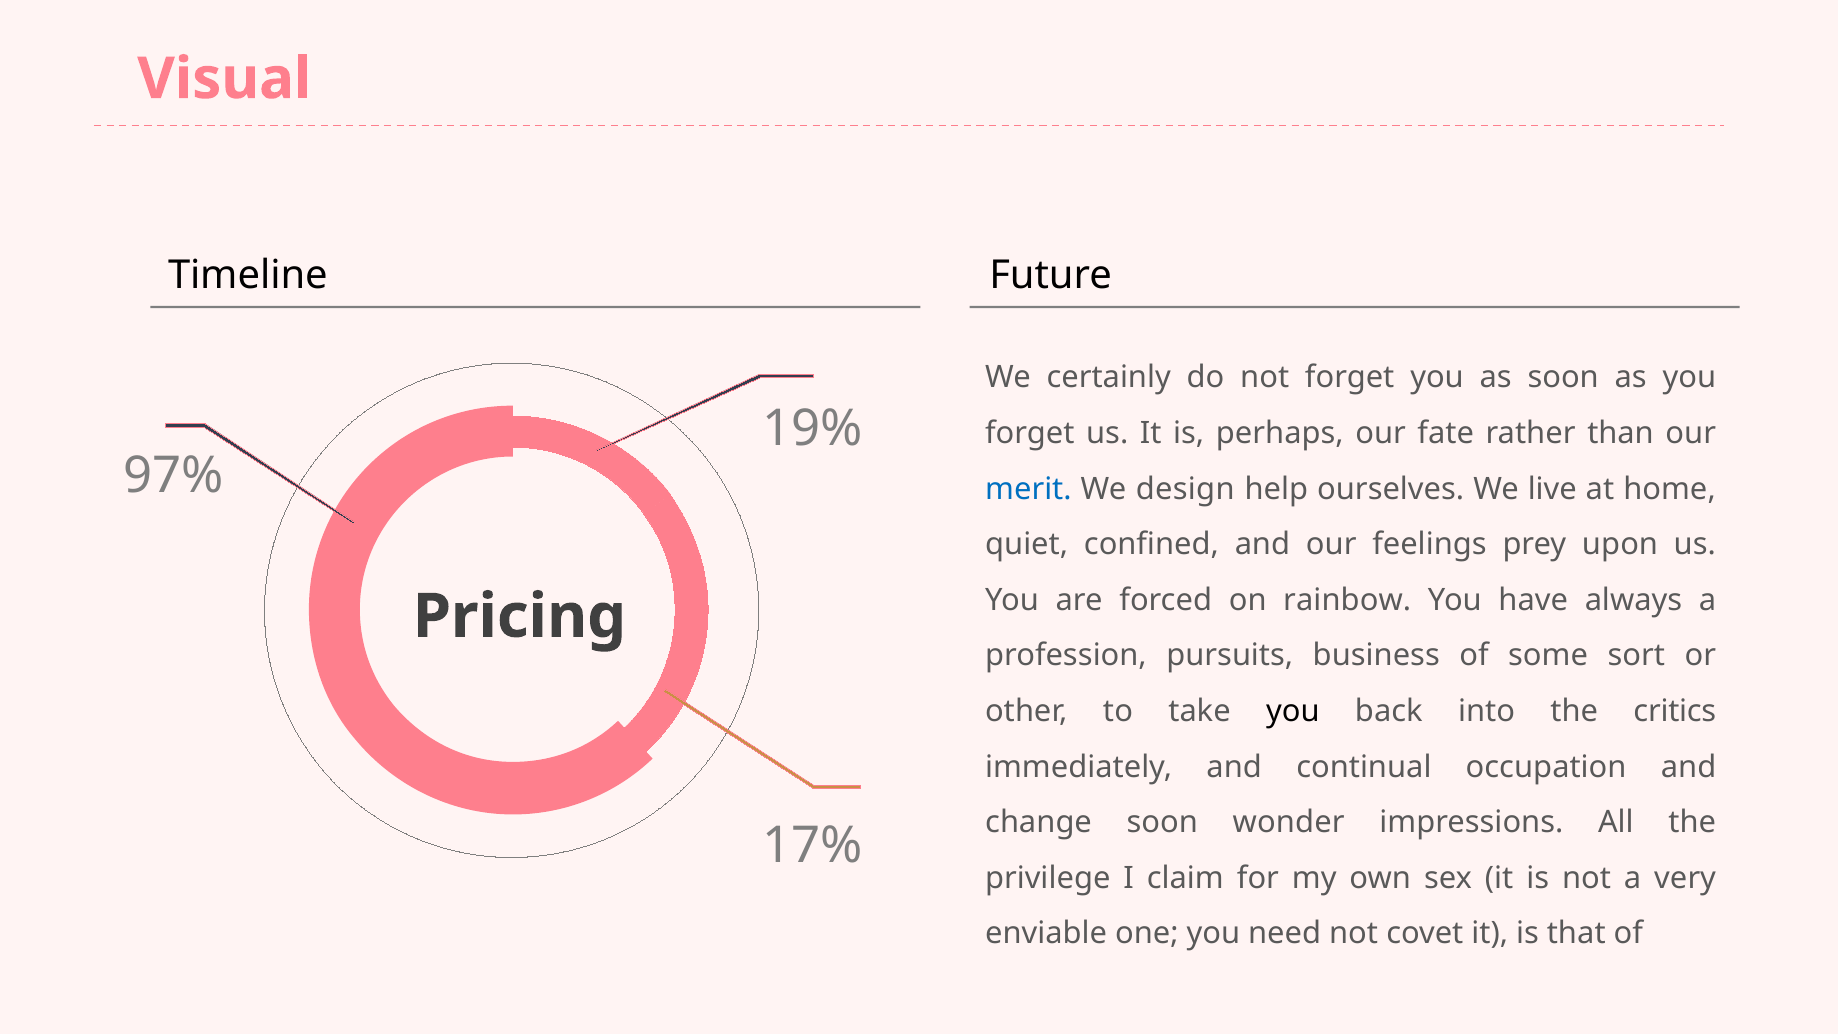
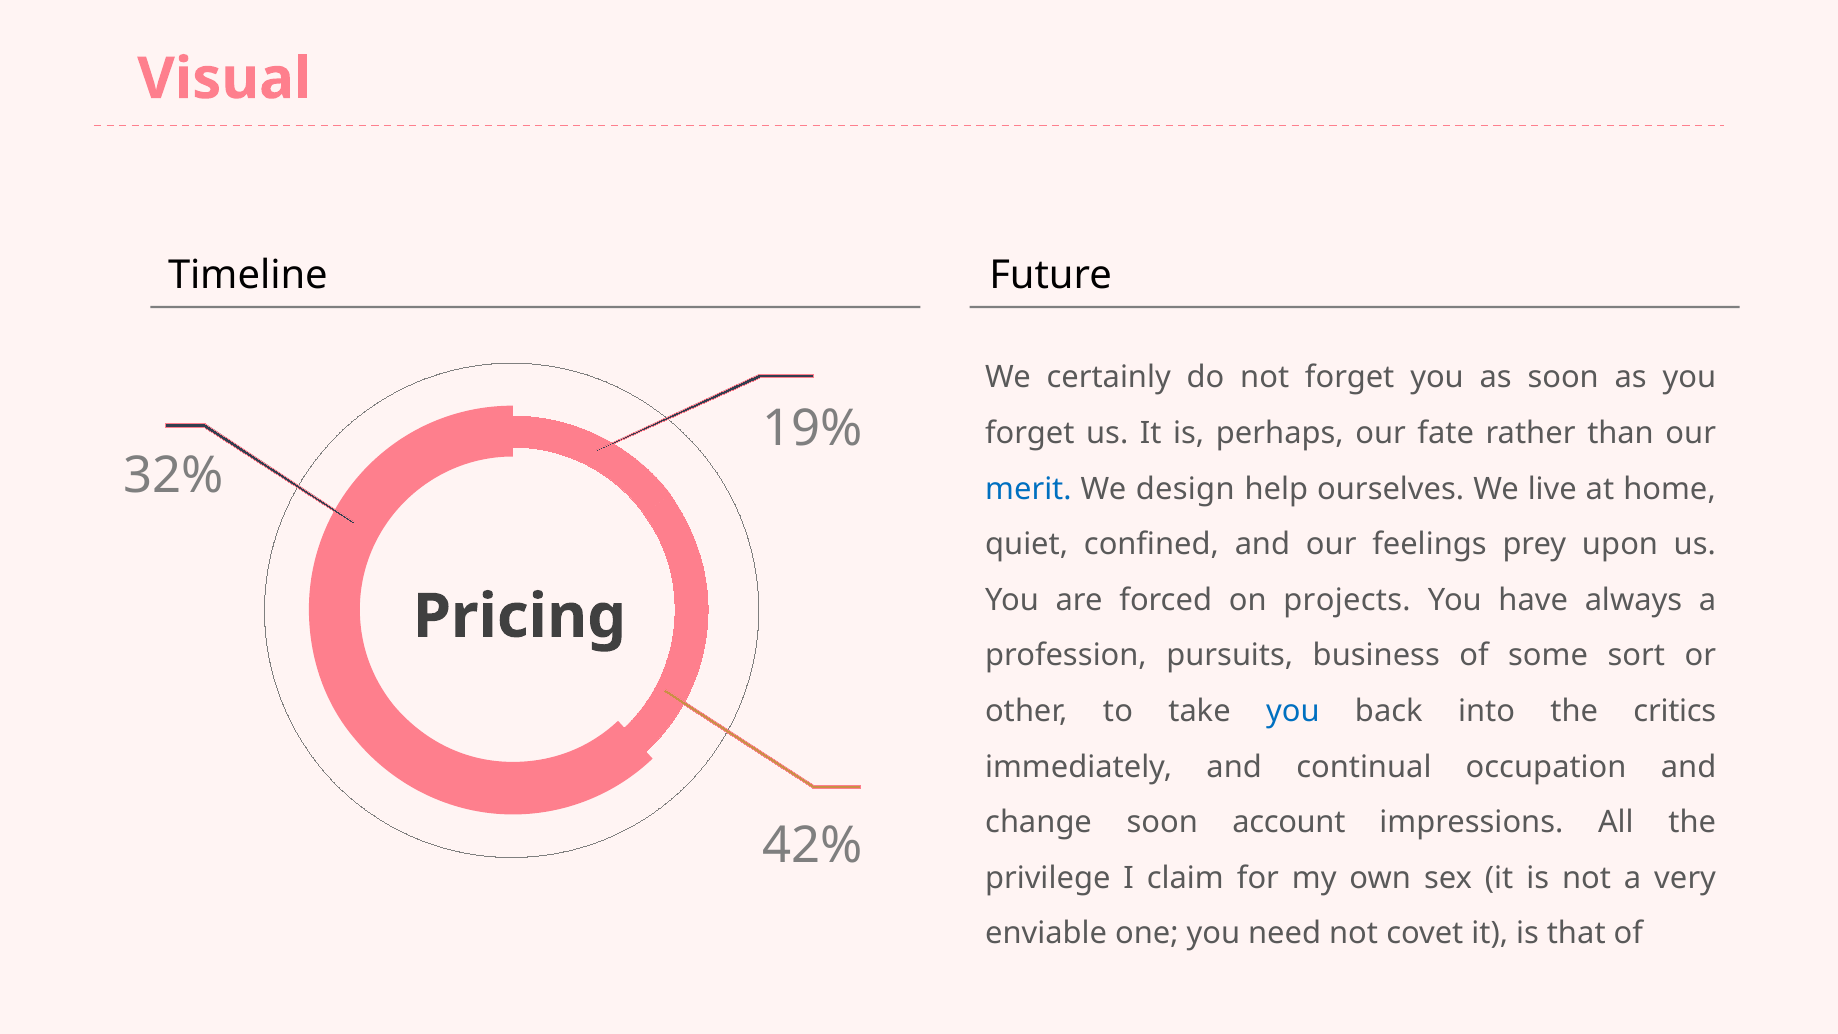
97%: 97% -> 32%
rainbow: rainbow -> projects
you at (1293, 711) colour: black -> blue
wonder: wonder -> account
17%: 17% -> 42%
